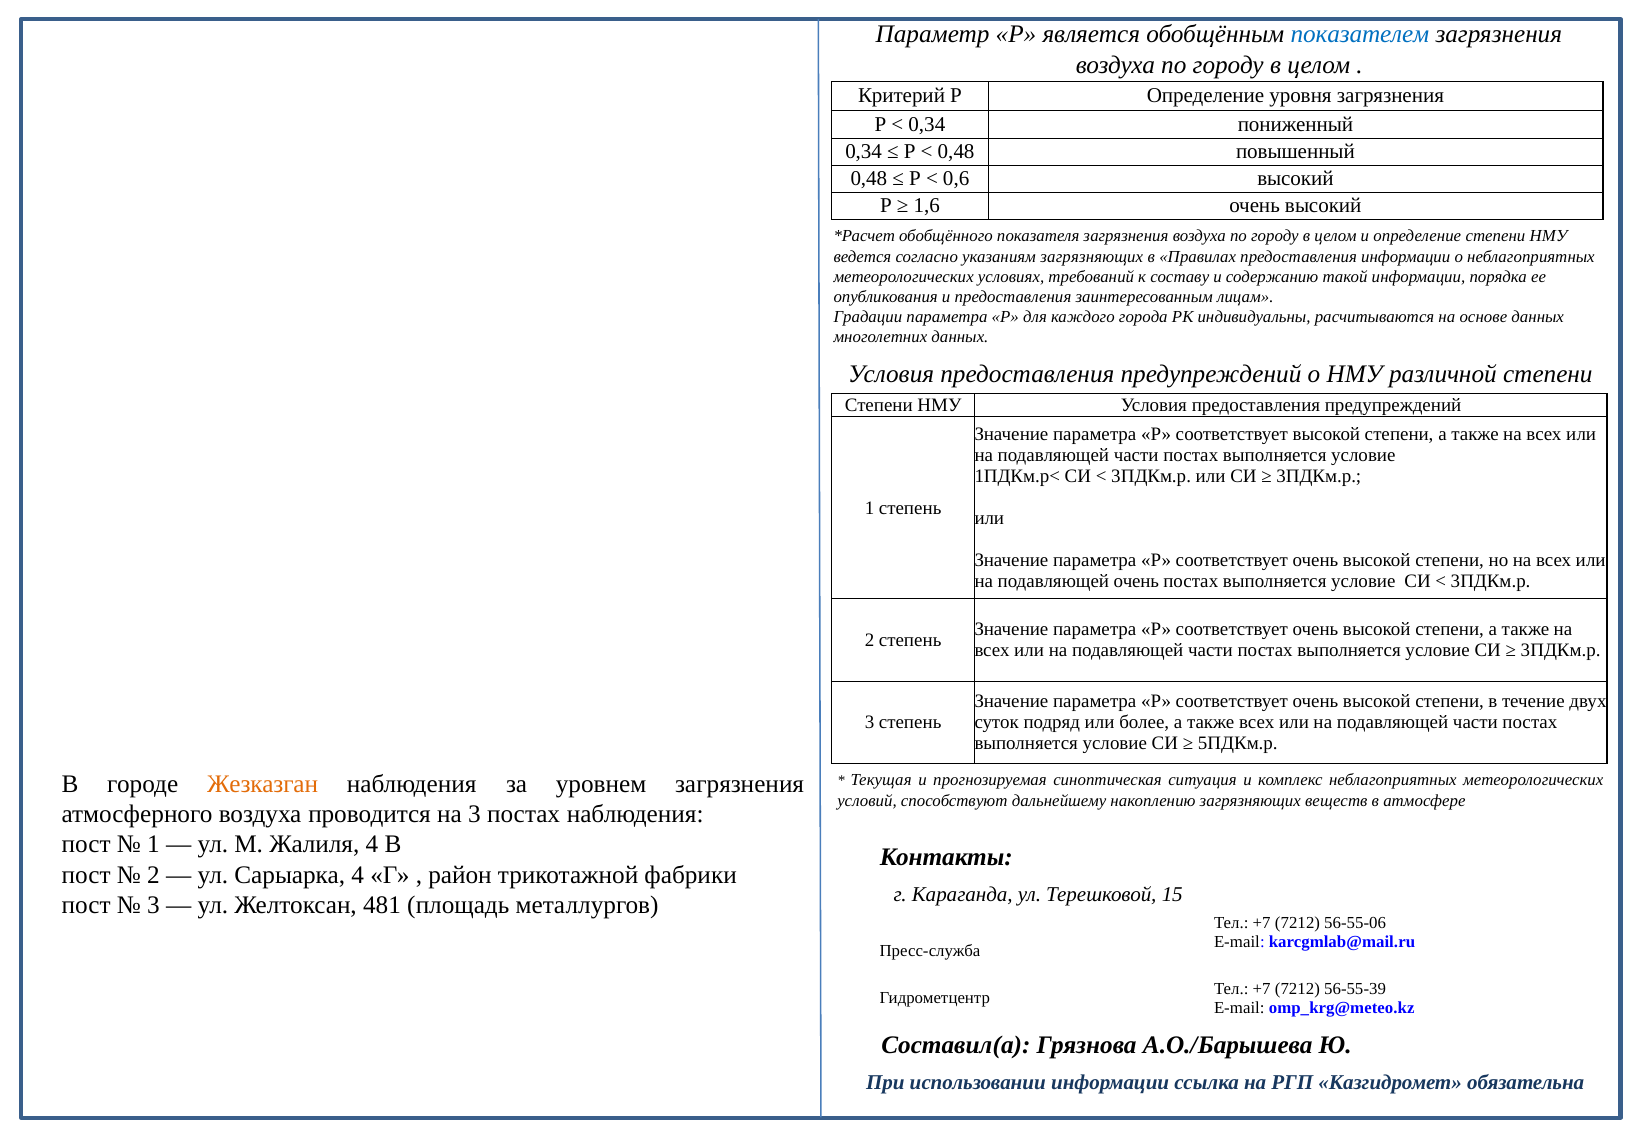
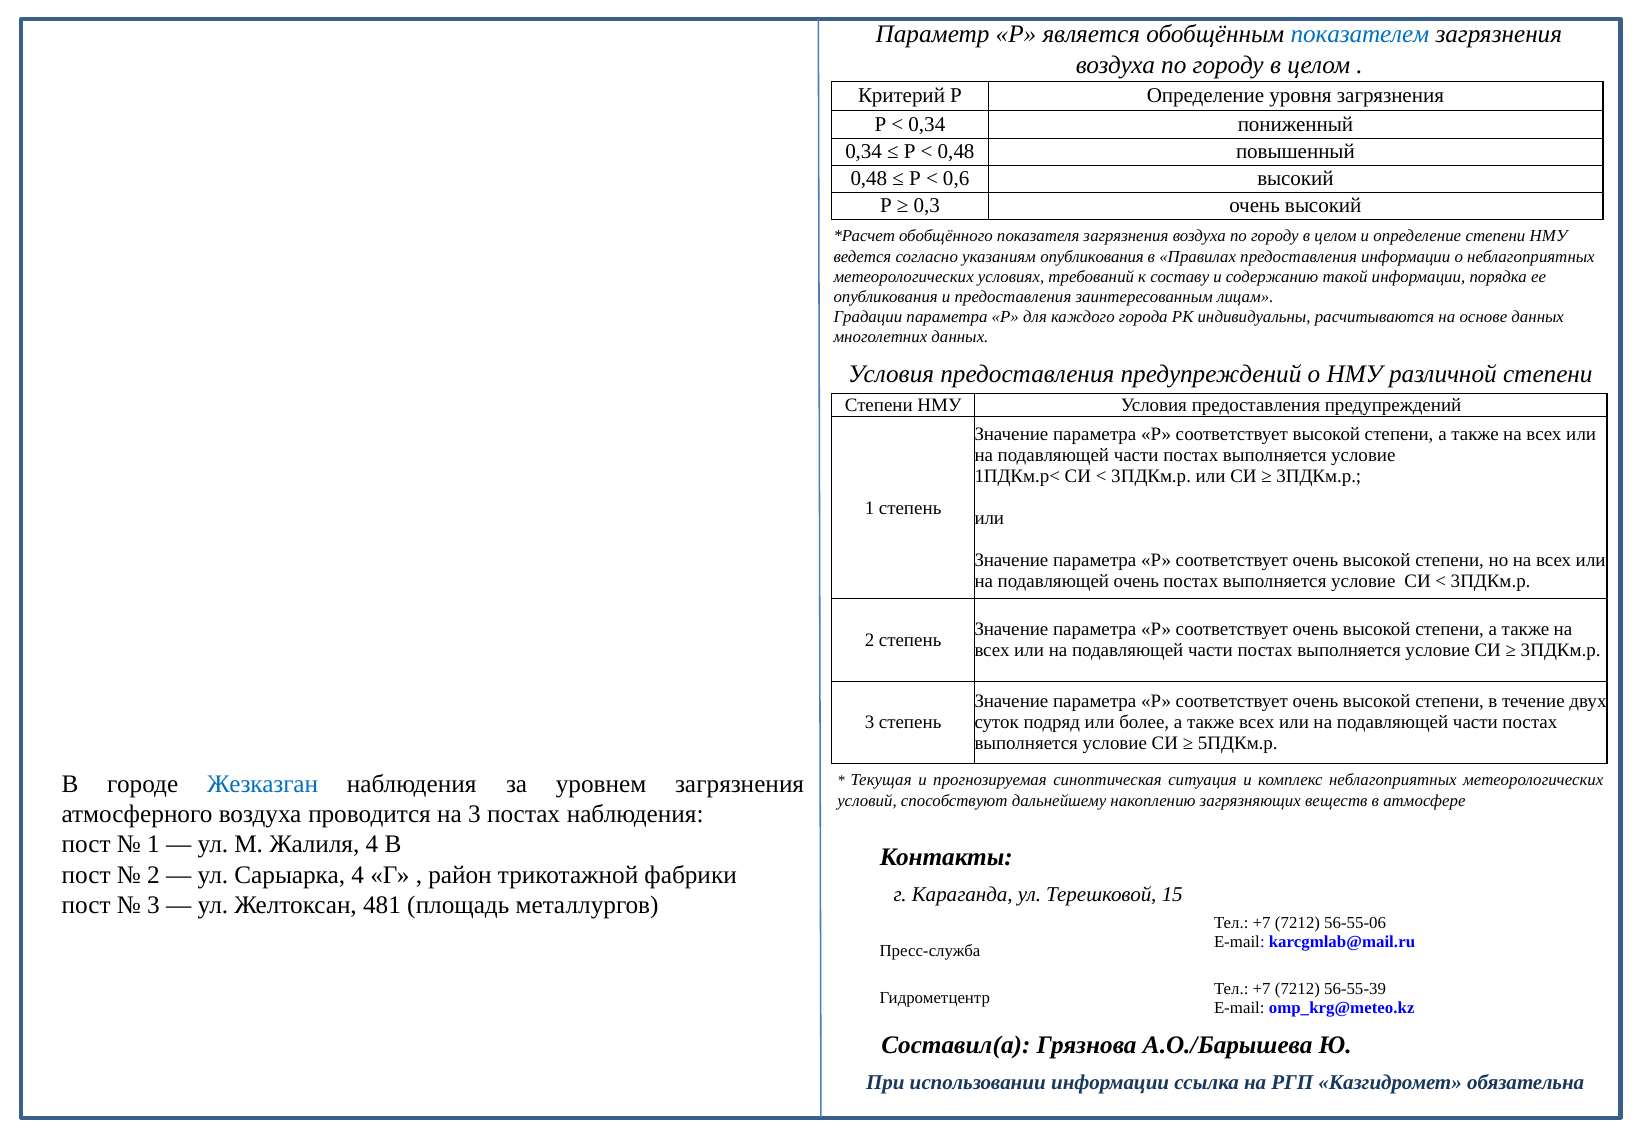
1,6: 1,6 -> 0,3
указаниям загрязняющих: загрязняющих -> опубликования
Жезказган colour: orange -> blue
